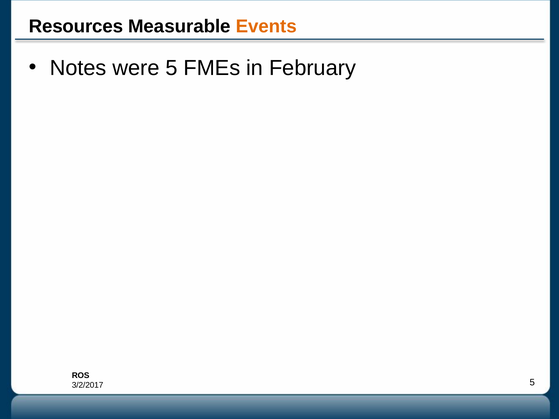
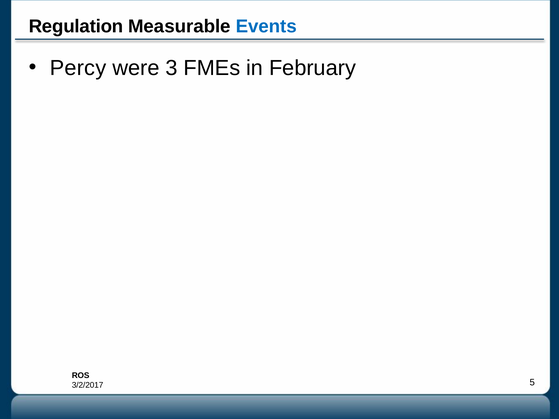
Resources: Resources -> Regulation
Events colour: orange -> blue
Notes: Notes -> Percy
were 5: 5 -> 3
